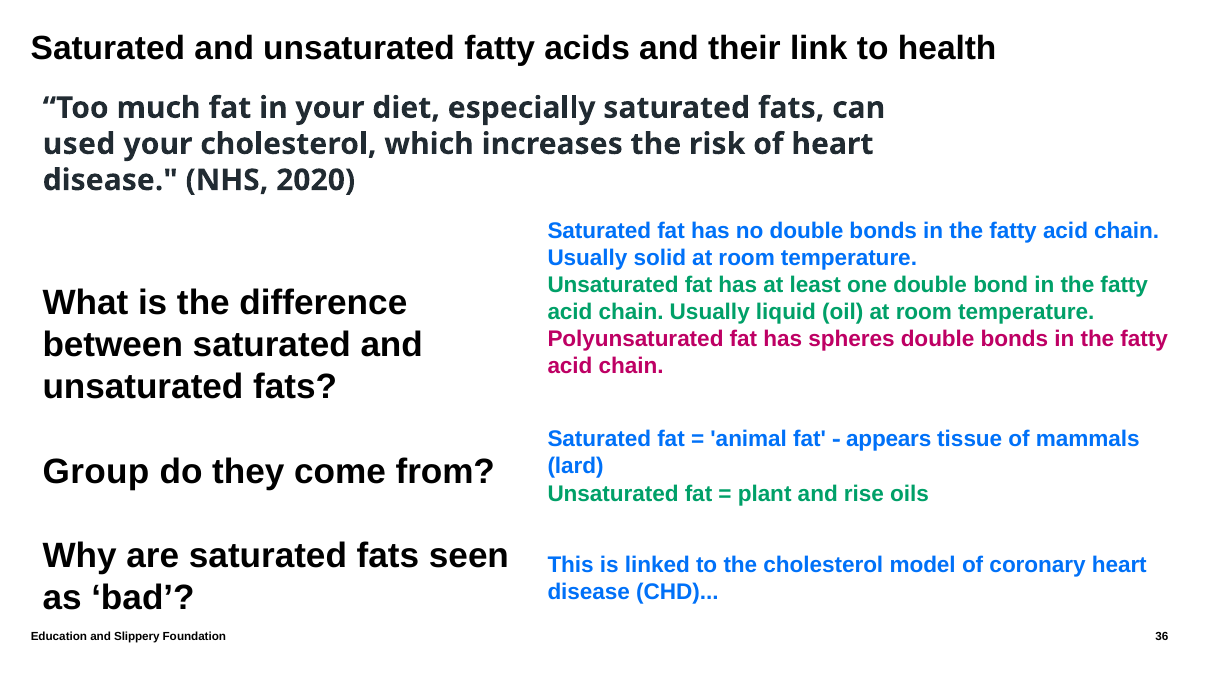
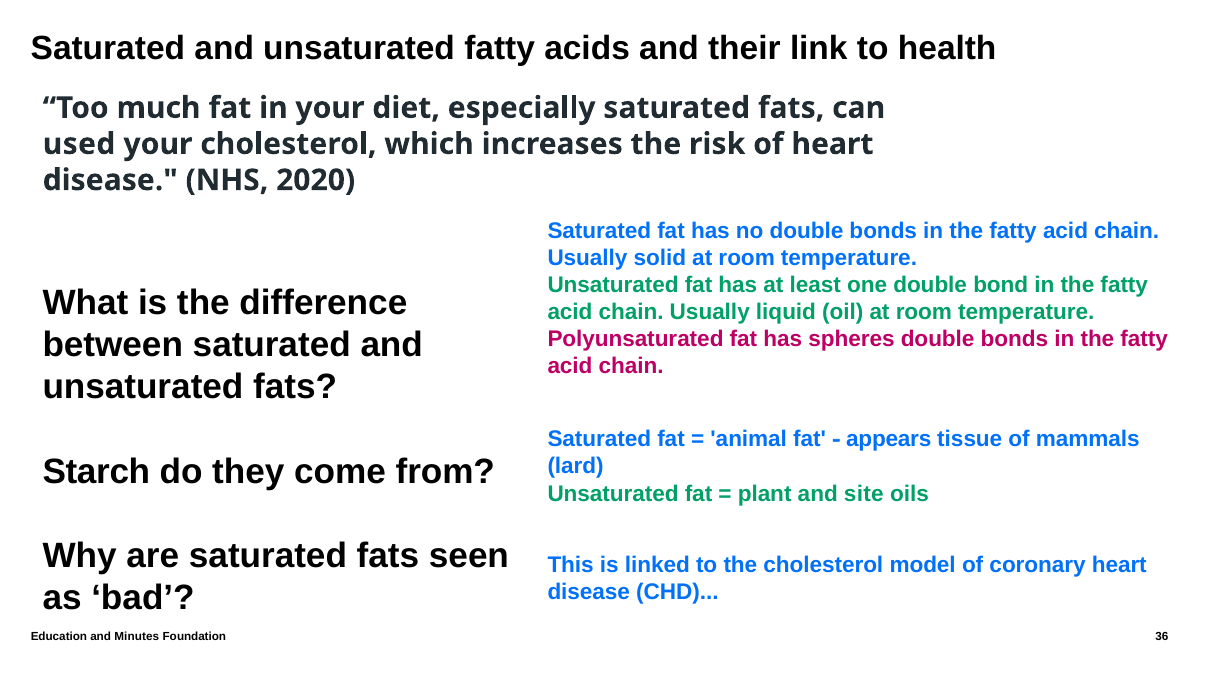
Group: Group -> Starch
rise: rise -> site
Slippery: Slippery -> Minutes
